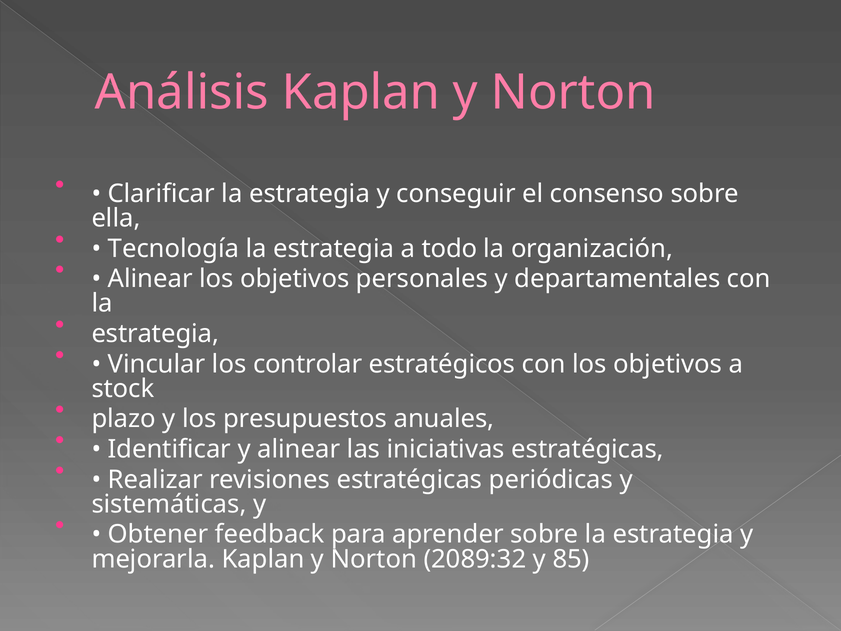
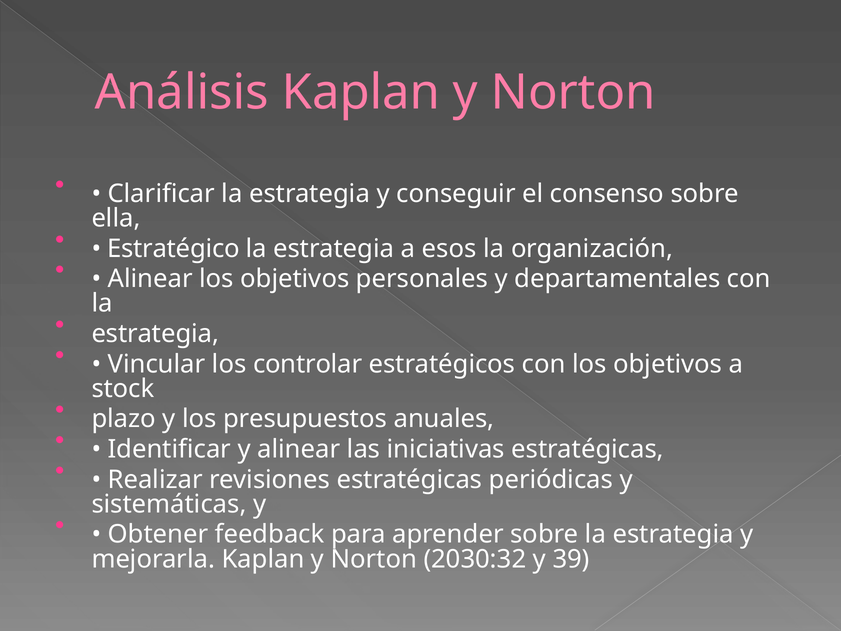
Tecnología: Tecnología -> Estratégico
todo: todo -> esos
2089:32: 2089:32 -> 2030:32
85: 85 -> 39
